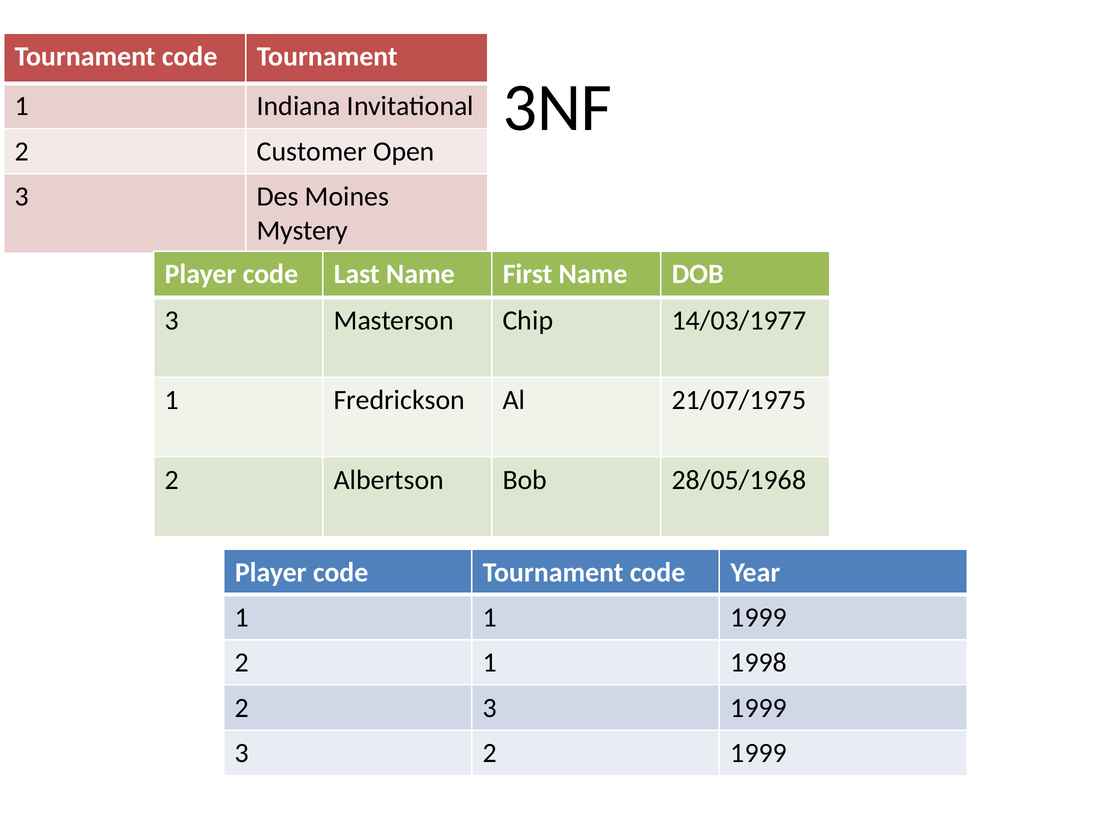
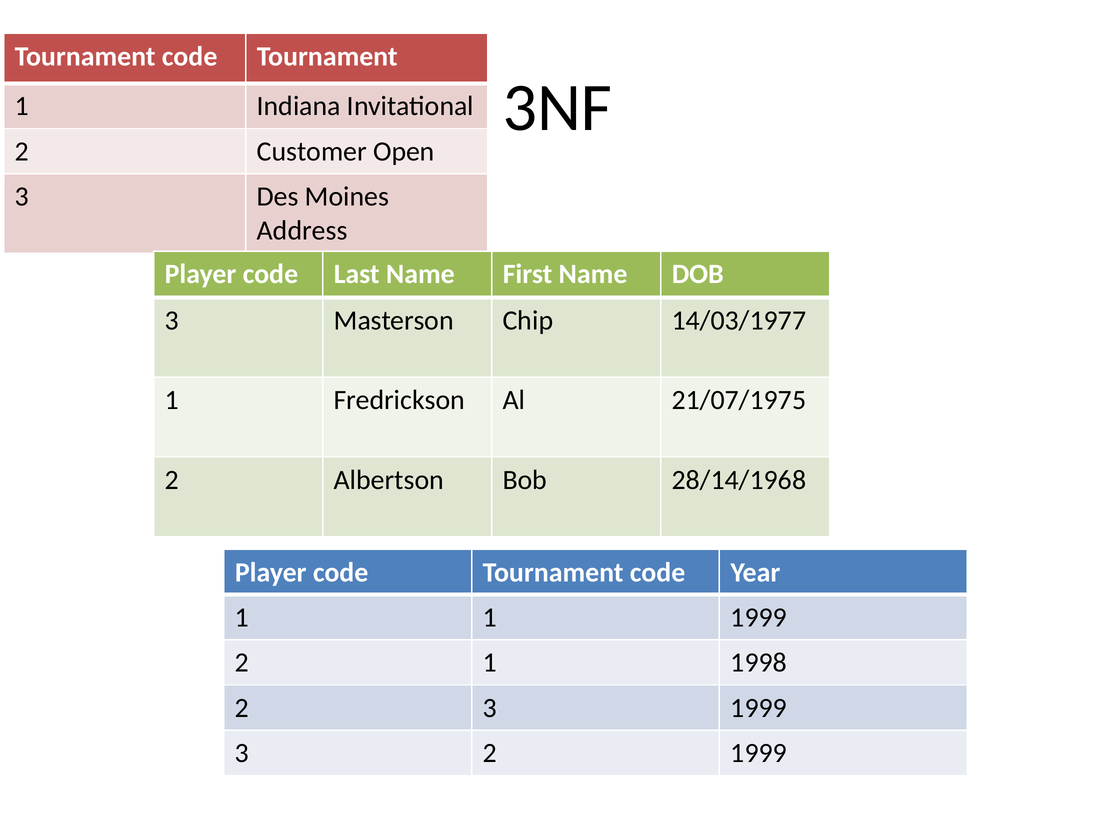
Mystery: Mystery -> Address
28/05/1968: 28/05/1968 -> 28/14/1968
